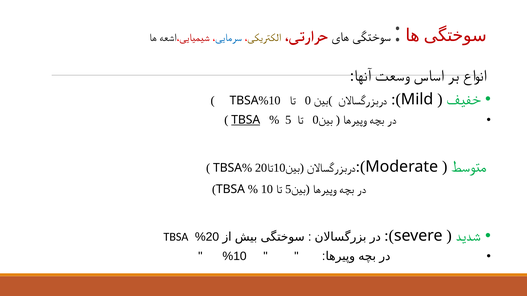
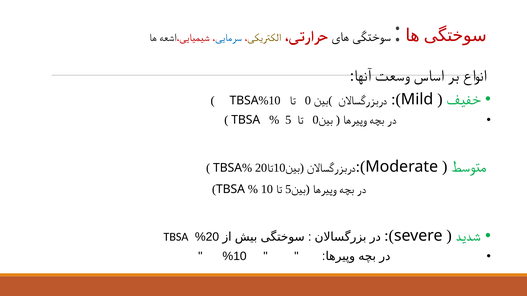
TBSA at (246, 120) underline: present -> none
